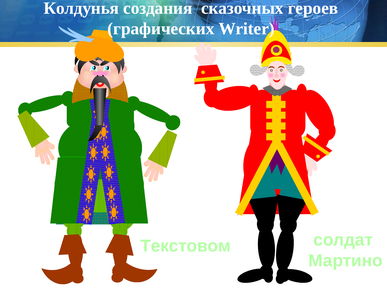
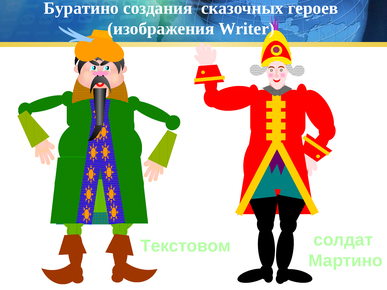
Колдунья: Колдунья -> Буратино
графических: графических -> изображения
